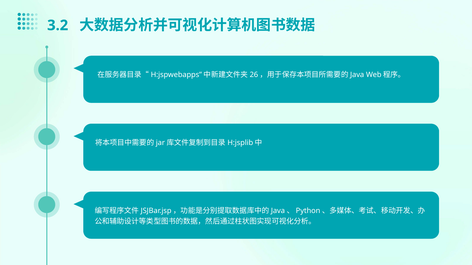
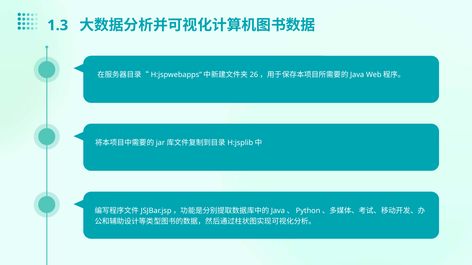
3.2: 3.2 -> 1.3
